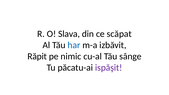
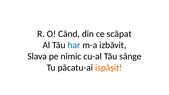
Slava: Slava -> Când
Răpit: Răpit -> Slava
ispăşit colour: purple -> orange
